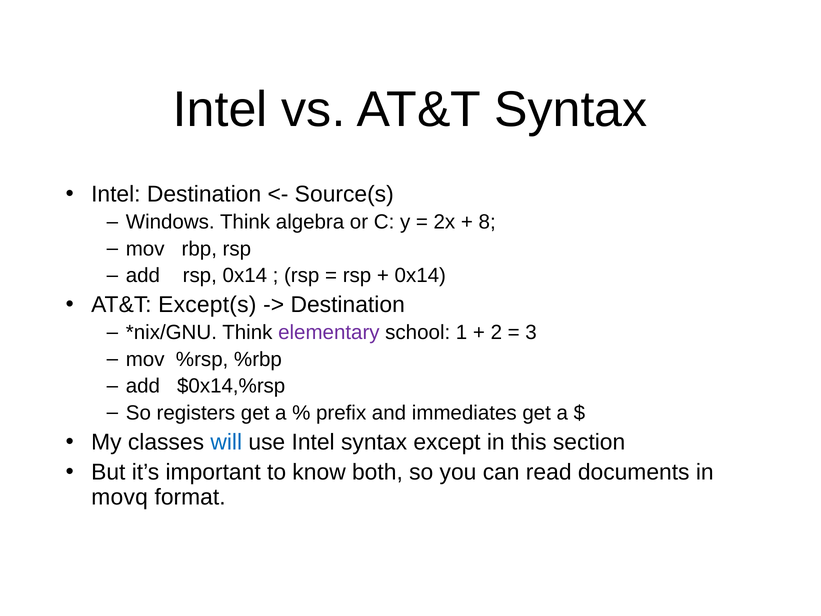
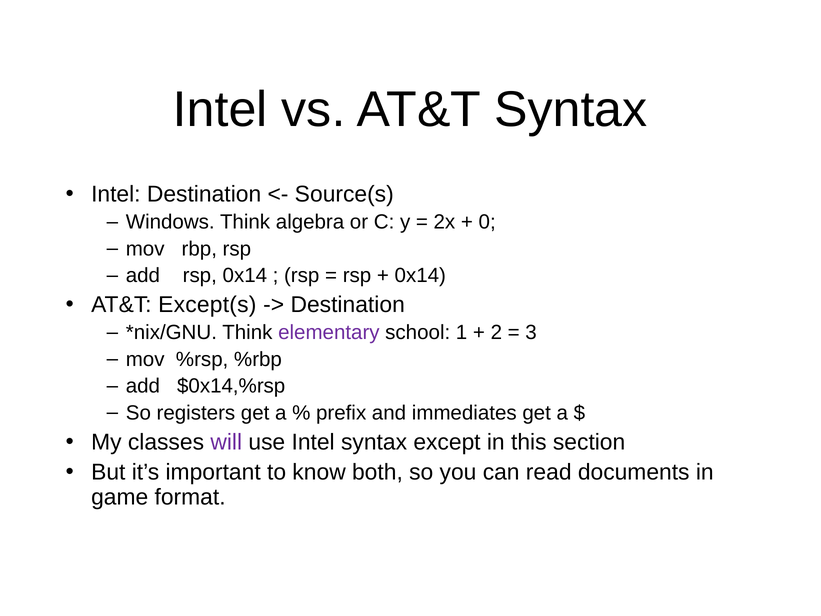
8: 8 -> 0
will colour: blue -> purple
movq: movq -> game
